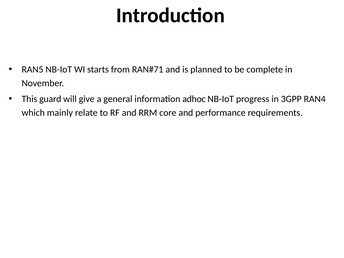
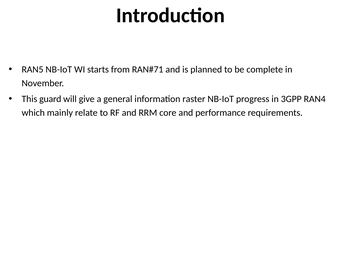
adhoc: adhoc -> raster
